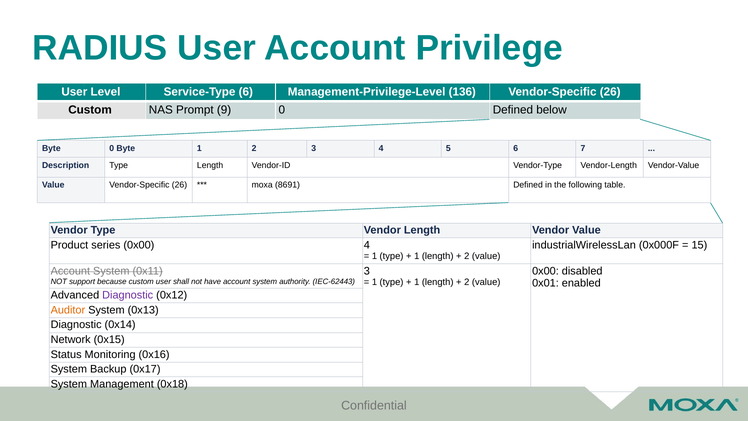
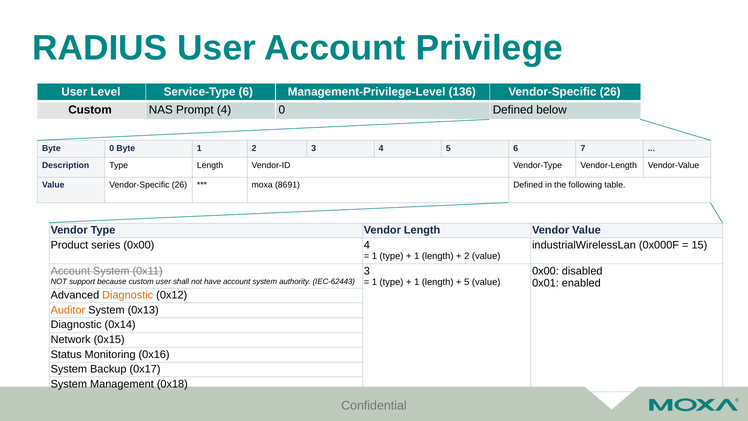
Prompt 9: 9 -> 4
2 at (467, 282): 2 -> 5
Diagnostic at (128, 295) colour: purple -> orange
